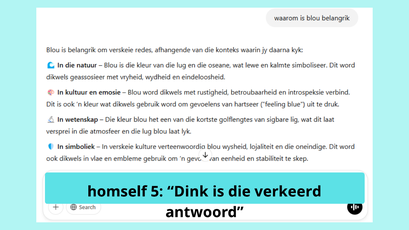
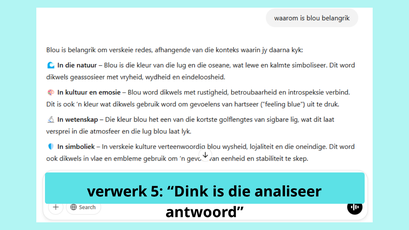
homself: homself -> verwerk
verkeerd: verkeerd -> analiseer
